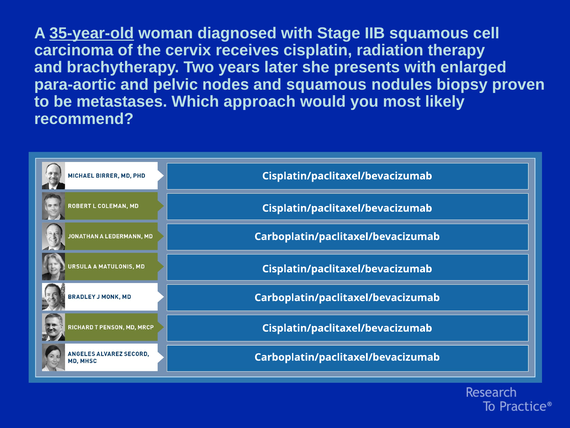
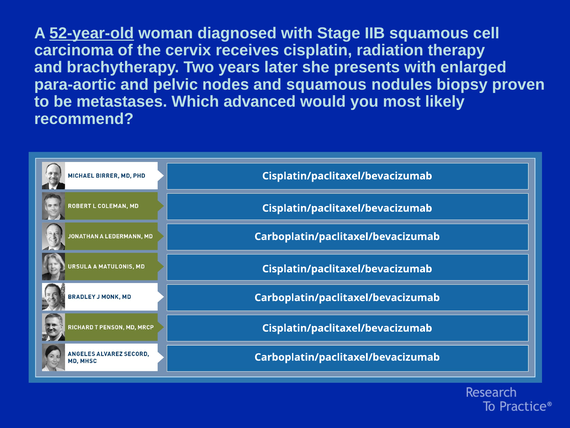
35-year-old: 35-year-old -> 52-year-old
approach: approach -> advanced
